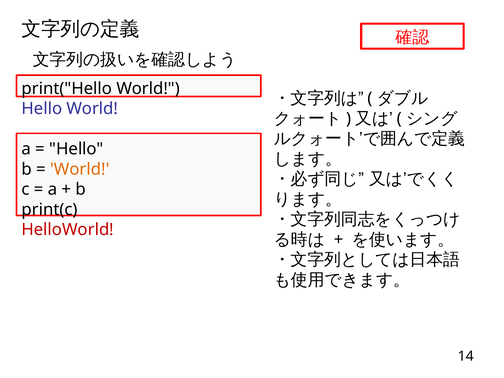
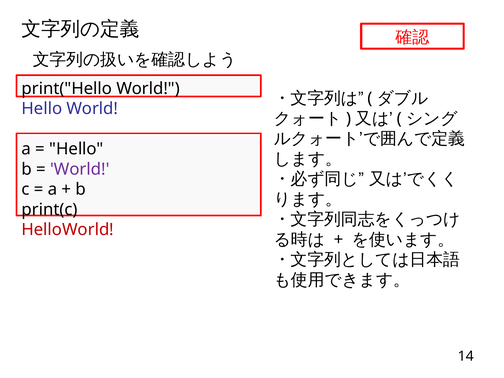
World at (80, 169) colour: orange -> purple
